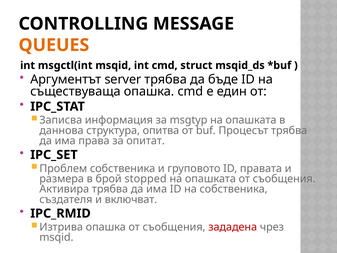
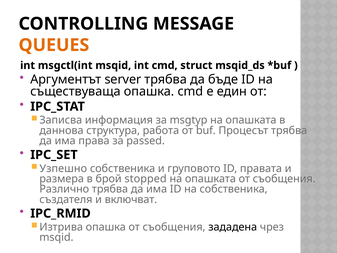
опитва: опитва -> работа
опитат: опитат -> passed
Проблем: Проблем -> Узпешно
Активира: Активира -> Различно
зададена colour: red -> black
